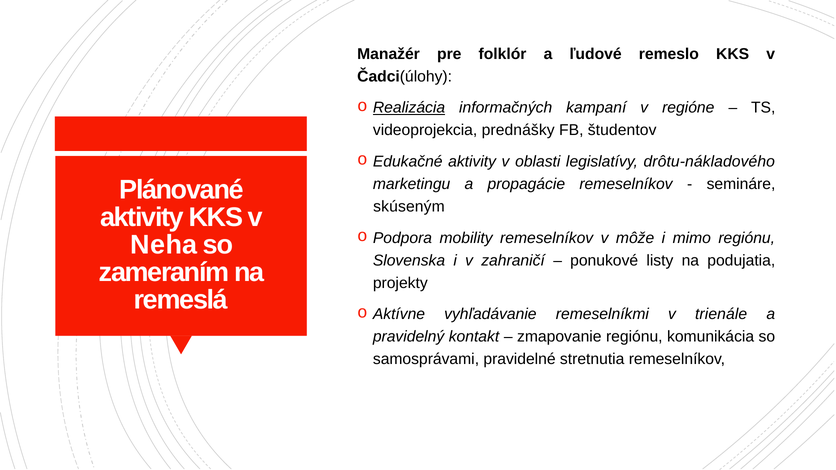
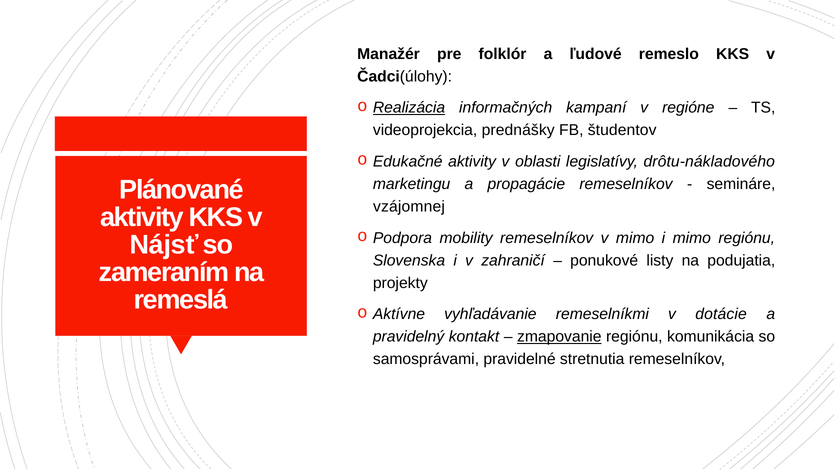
skúseným: skúseným -> vzájomnej
v môže: môže -> mimo
Neha: Neha -> Nájsť
trienále: trienále -> dotácie
zmapovanie underline: none -> present
